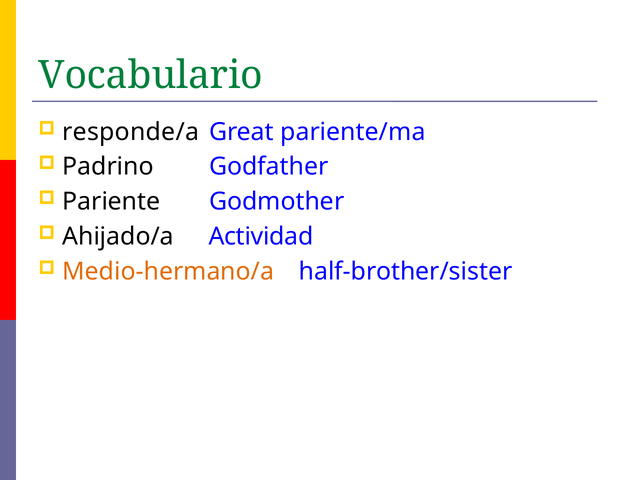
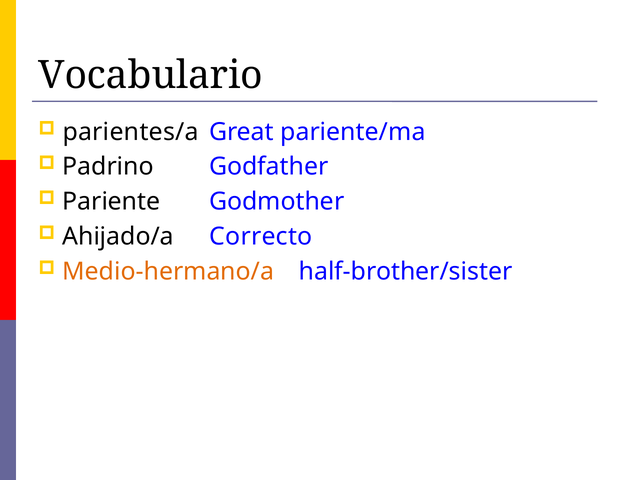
Vocabulario colour: green -> black
responde/a: responde/a -> parientes/a
Actividad: Actividad -> Correcto
